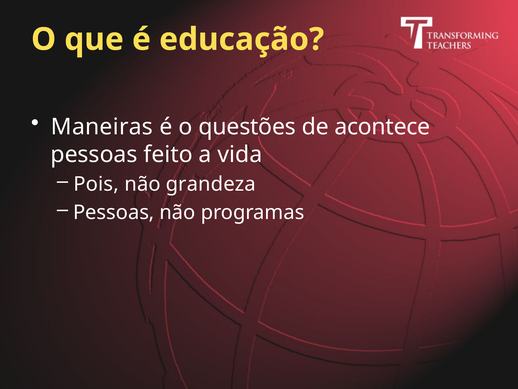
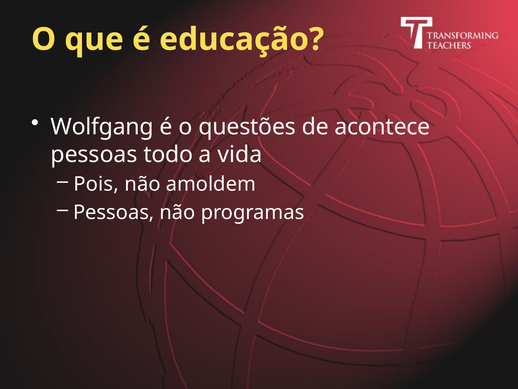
Maneiras: Maneiras -> Wolfgang
feito: feito -> todo
grandeza: grandeza -> amoldem
